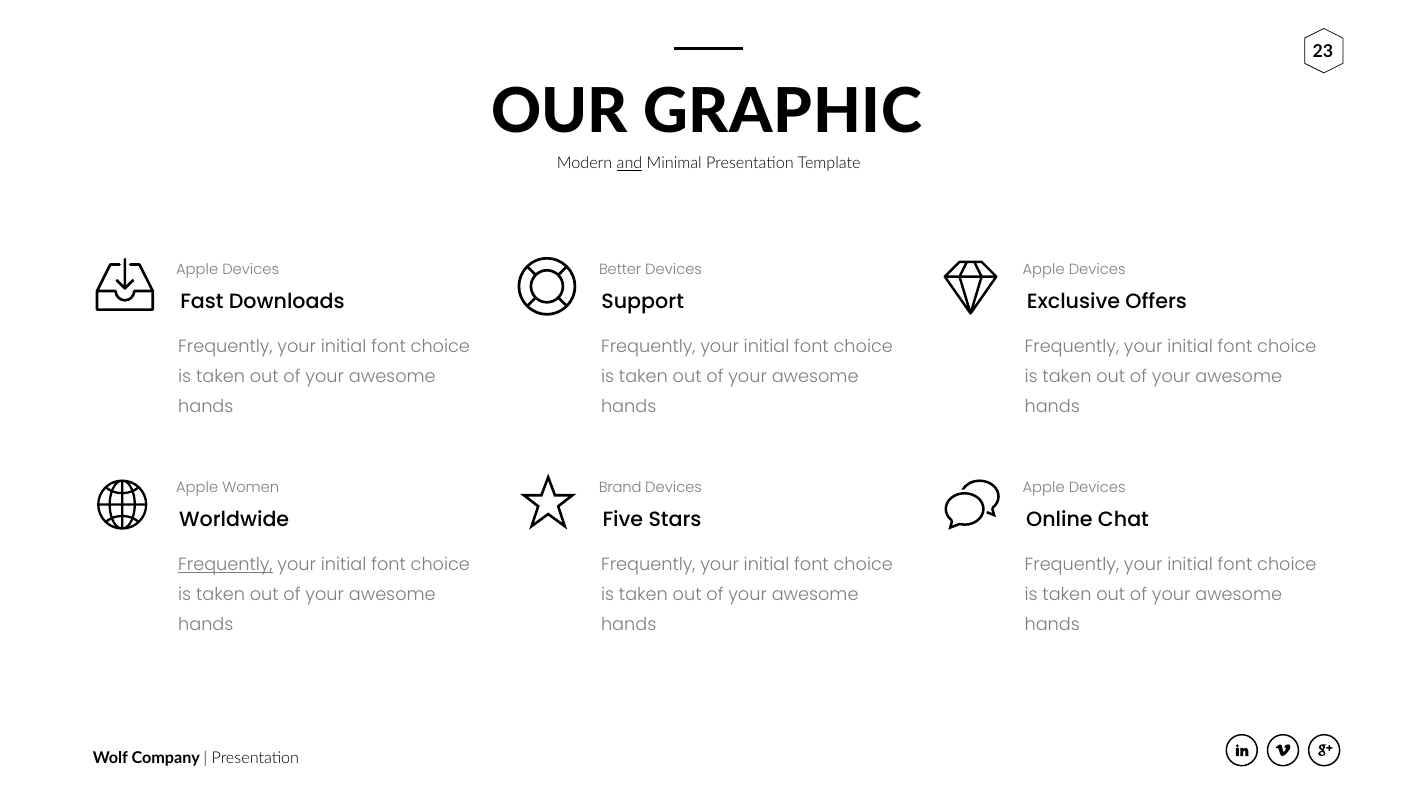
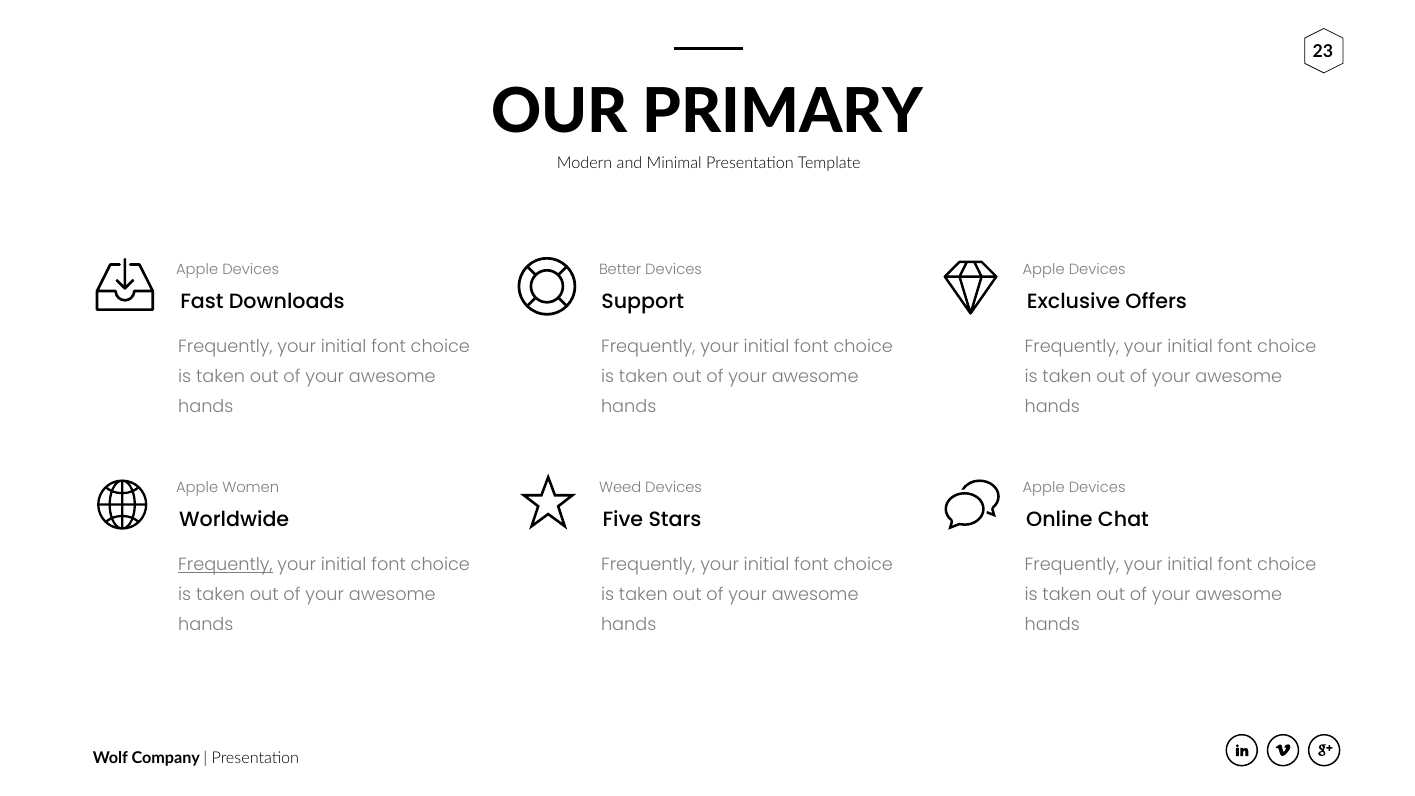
GRAPHIC: GRAPHIC -> PRIMARY
and underline: present -> none
Brand: Brand -> Weed
